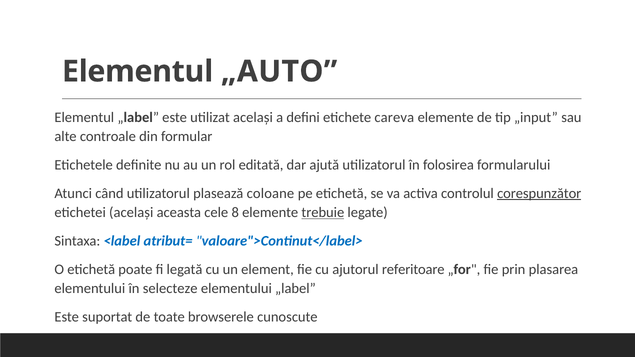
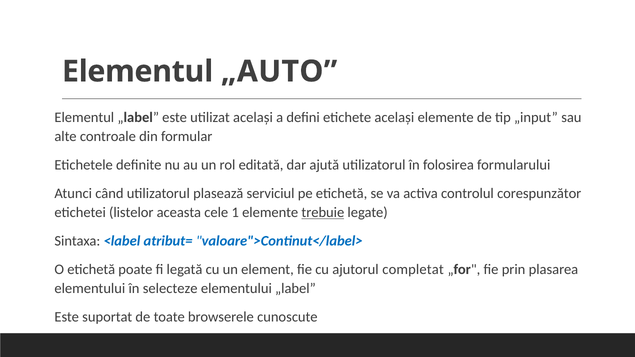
etichete careva: careva -> același
coloane: coloane -> serviciul
corespunzător underline: present -> none
etichetei același: același -> listelor
8: 8 -> 1
referitoare: referitoare -> completat
